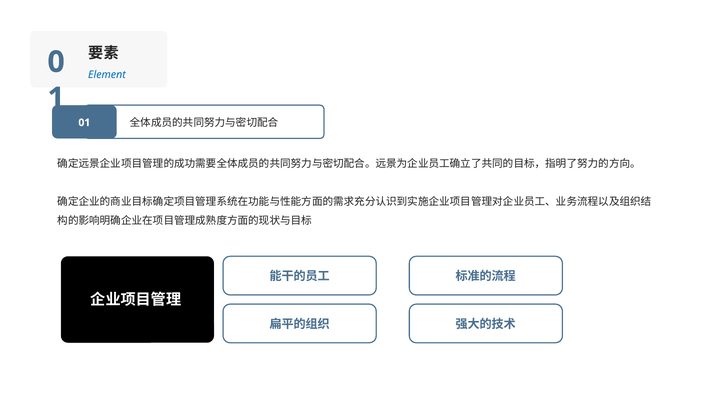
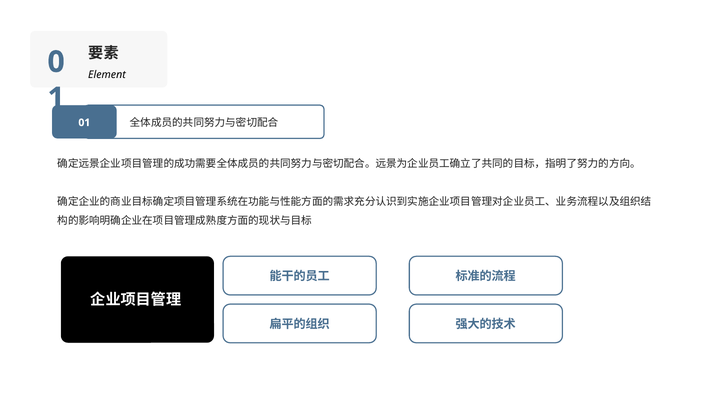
Element colour: blue -> black
